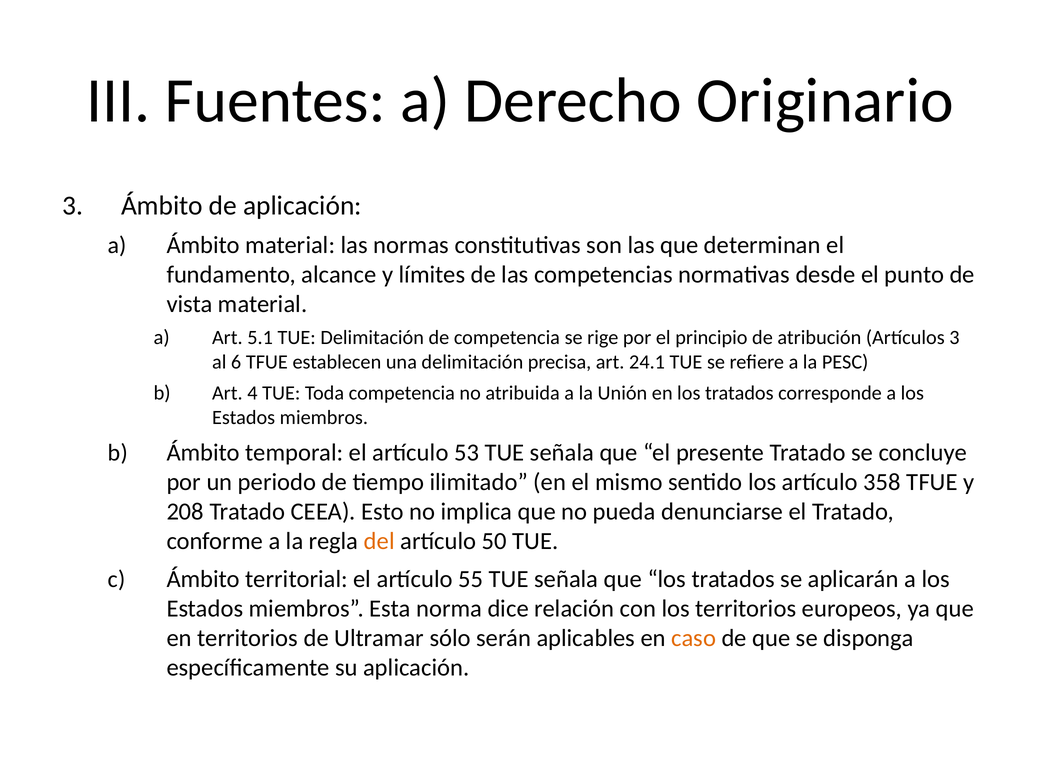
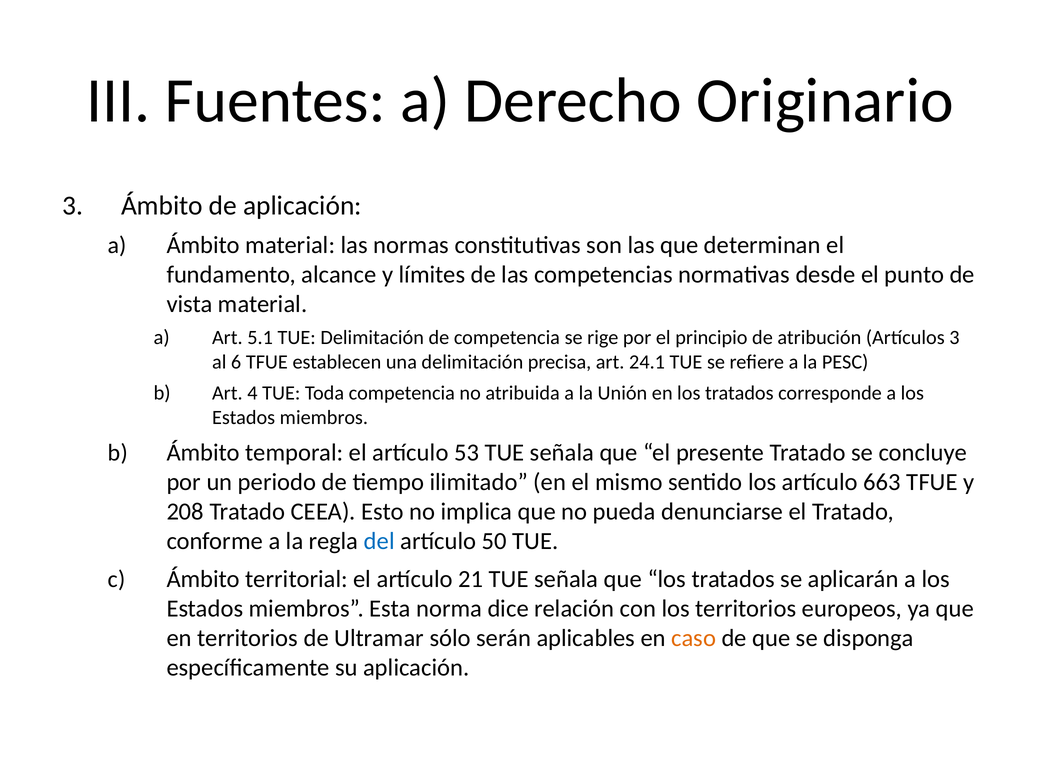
358: 358 -> 663
del colour: orange -> blue
55: 55 -> 21
